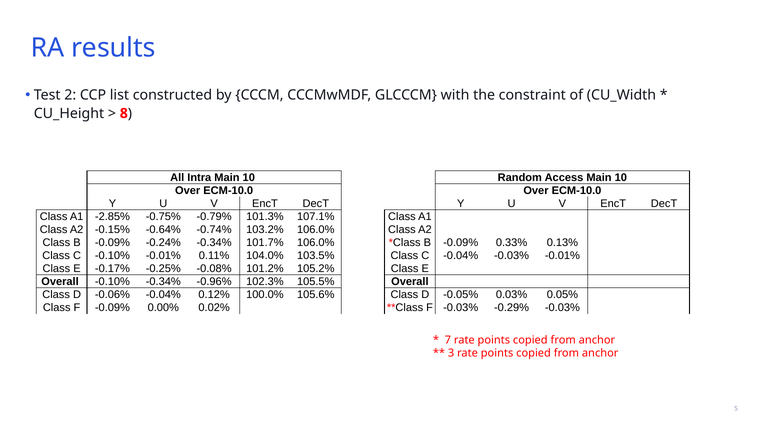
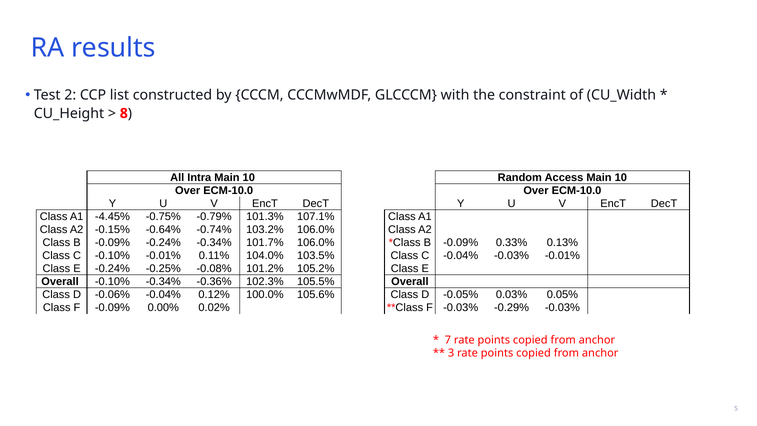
-2.85%: -2.85% -> -4.45%
E -0.17%: -0.17% -> -0.24%
-0.96%: -0.96% -> -0.36%
